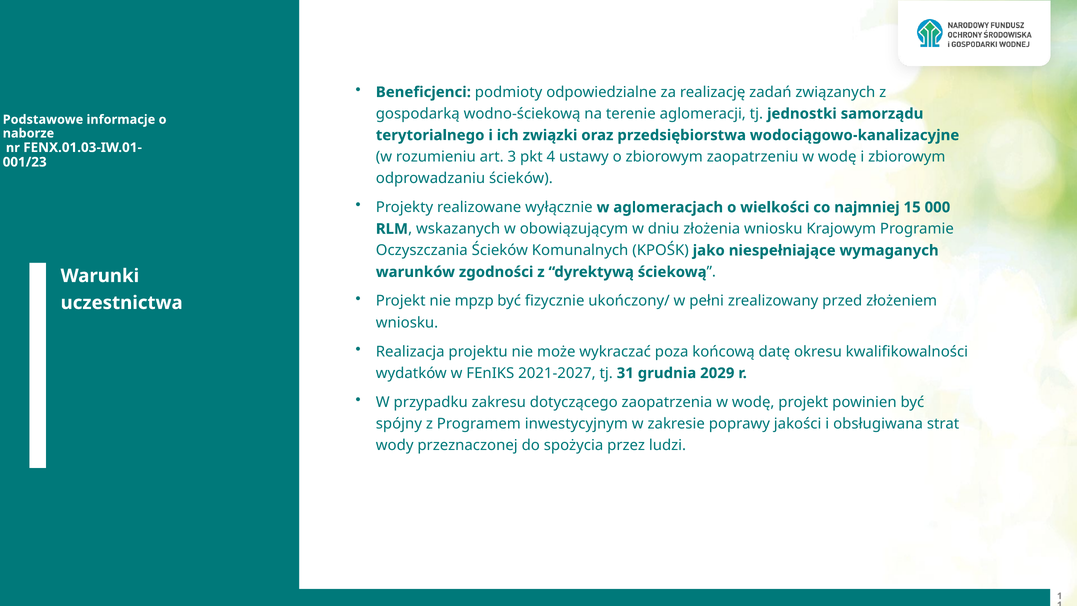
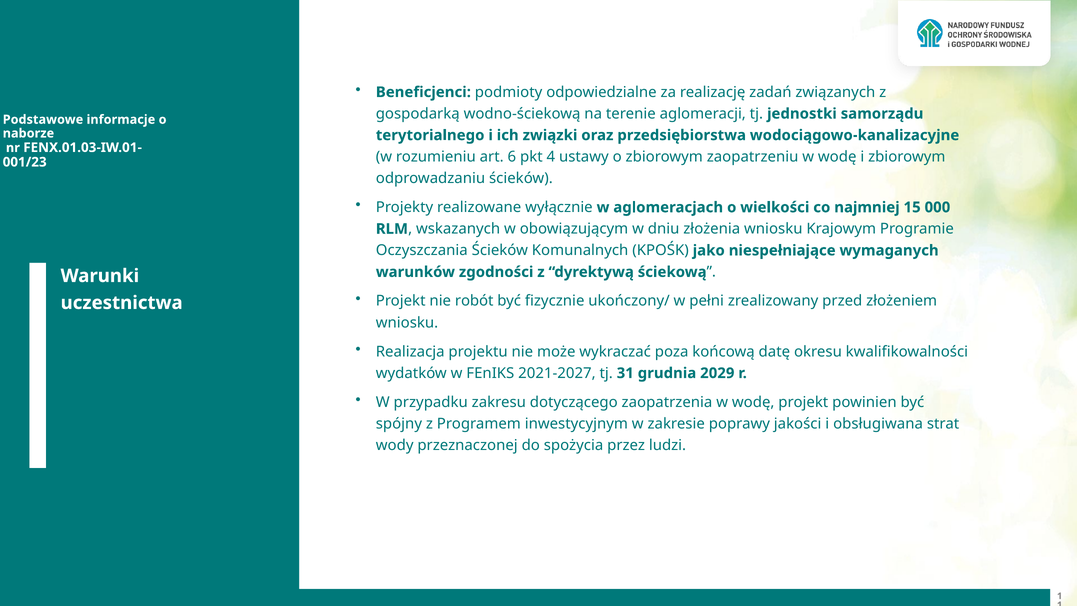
3: 3 -> 6
mpzp: mpzp -> robót
